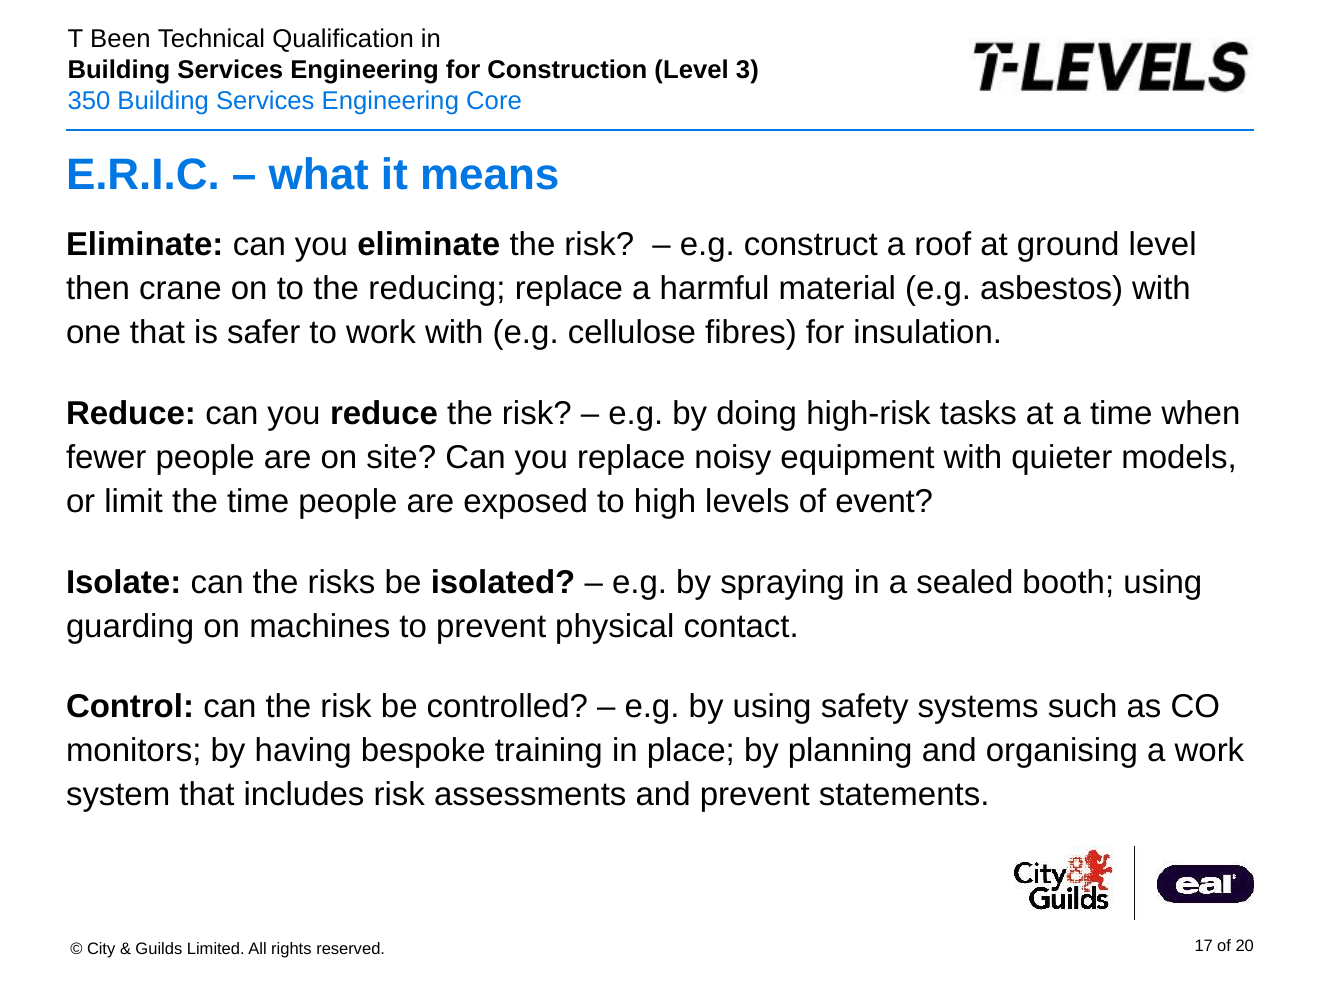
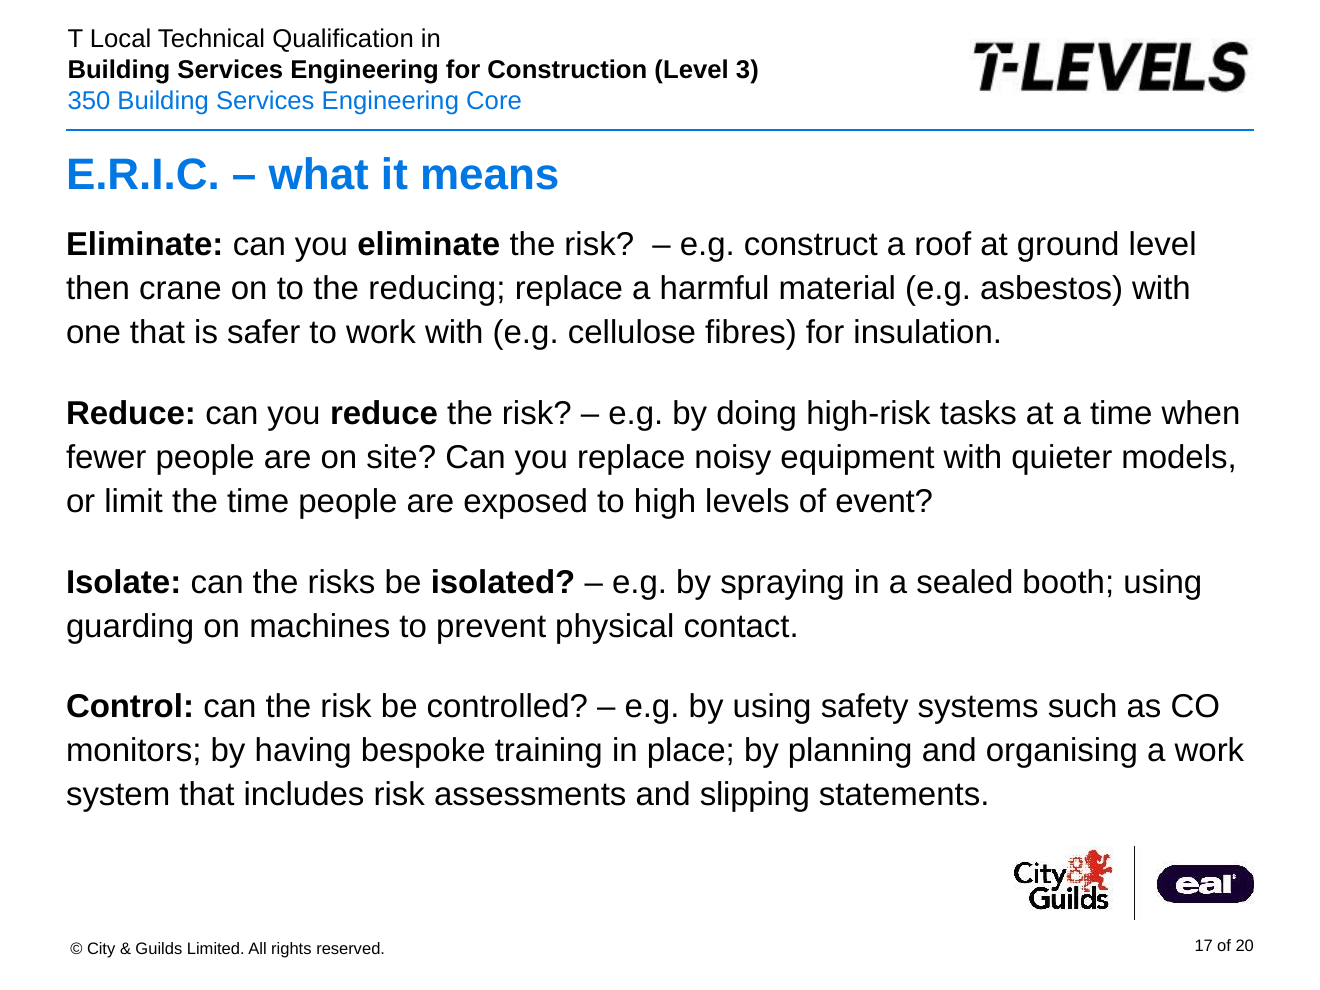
Been: Been -> Local
and prevent: prevent -> slipping
